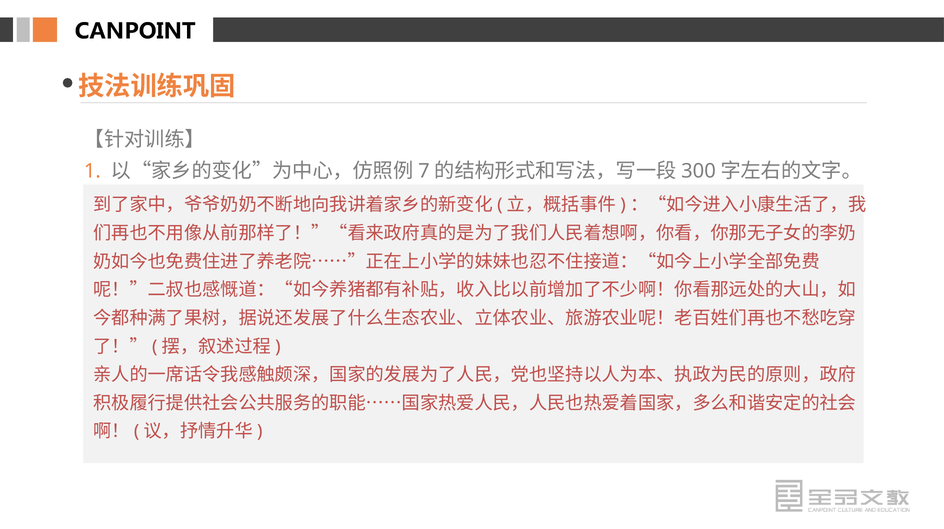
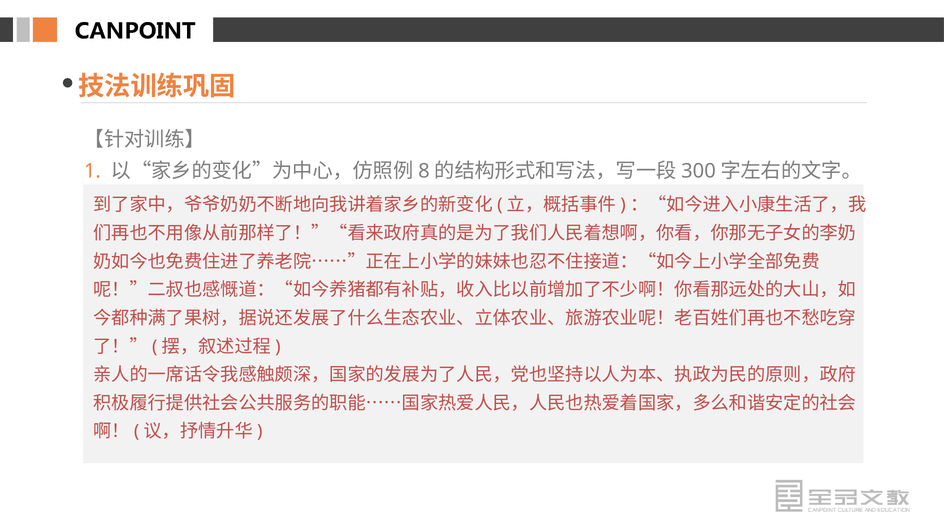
7: 7 -> 8
